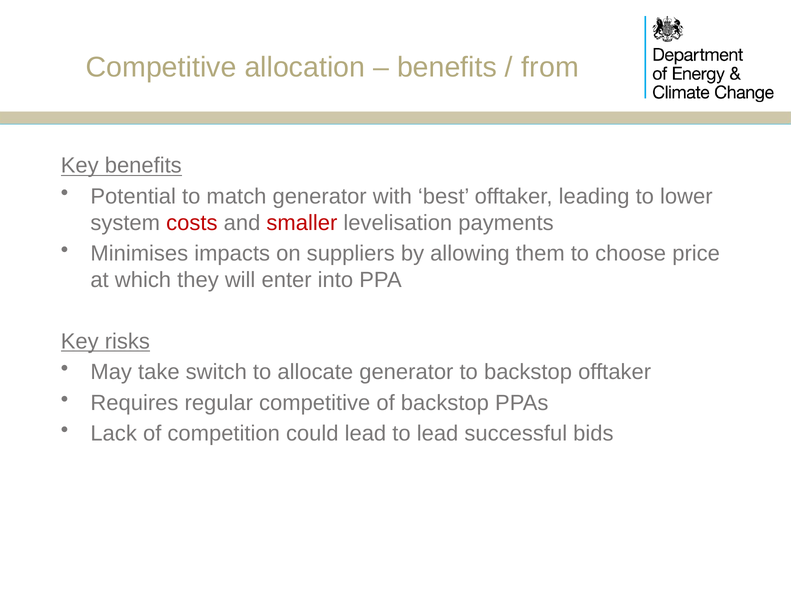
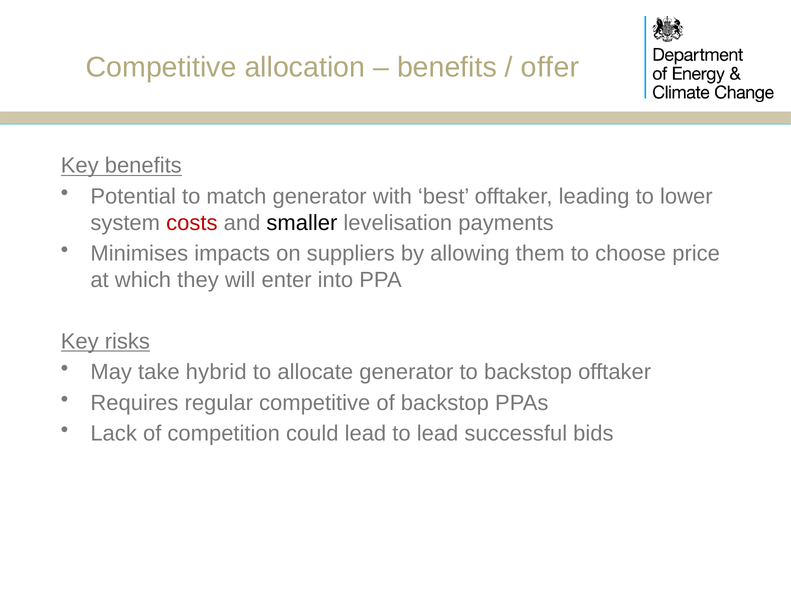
from: from -> offer
smaller colour: red -> black
switch: switch -> hybrid
